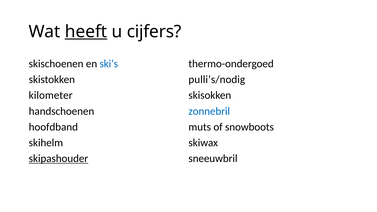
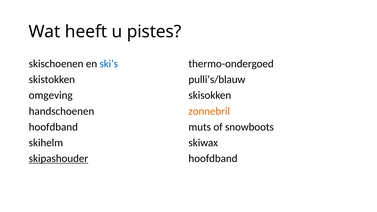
heeft underline: present -> none
cijfers: cijfers -> pistes
pulli’s/nodig: pulli’s/nodig -> pulli’s/blauw
kilometer: kilometer -> omgeving
zonnebril colour: blue -> orange
sneeuwbril at (213, 159): sneeuwbril -> hoofdband
